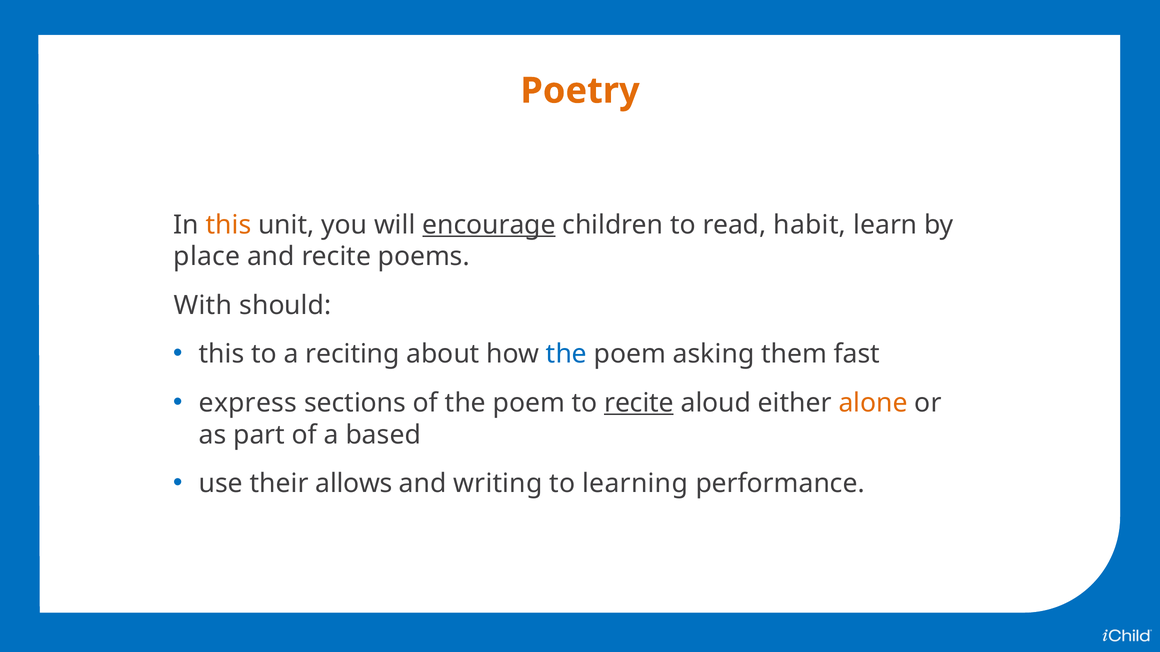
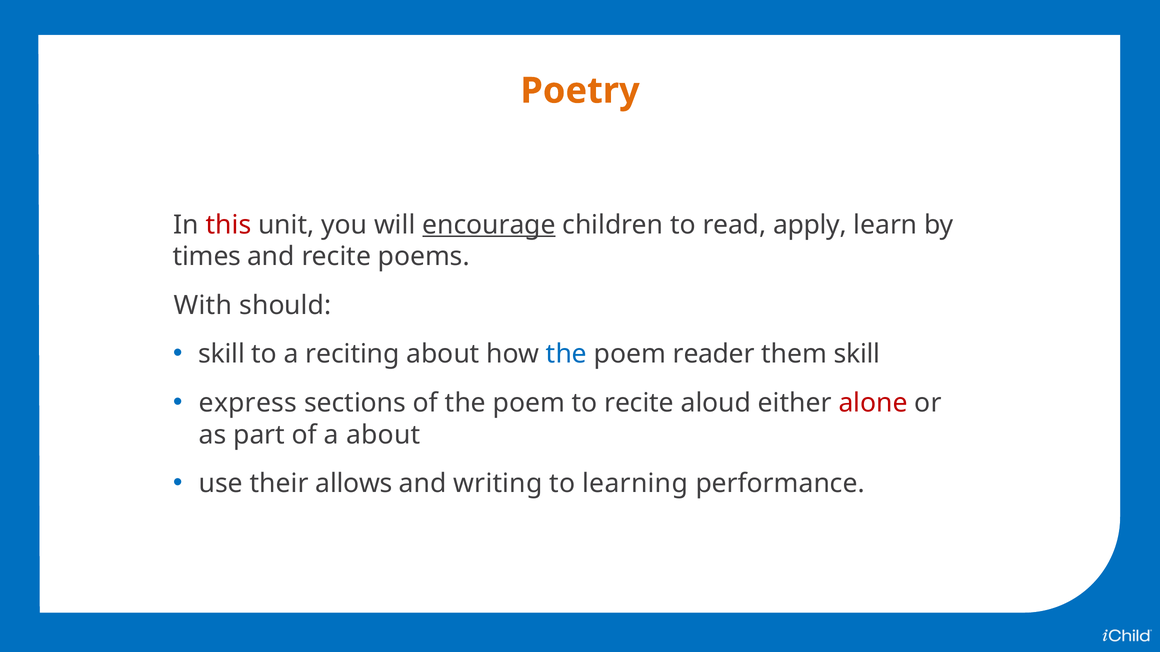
this at (228, 225) colour: orange -> red
habit: habit -> apply
place: place -> times
this at (222, 354): this -> skill
asking: asking -> reader
them fast: fast -> skill
recite at (639, 403) underline: present -> none
alone colour: orange -> red
a based: based -> about
